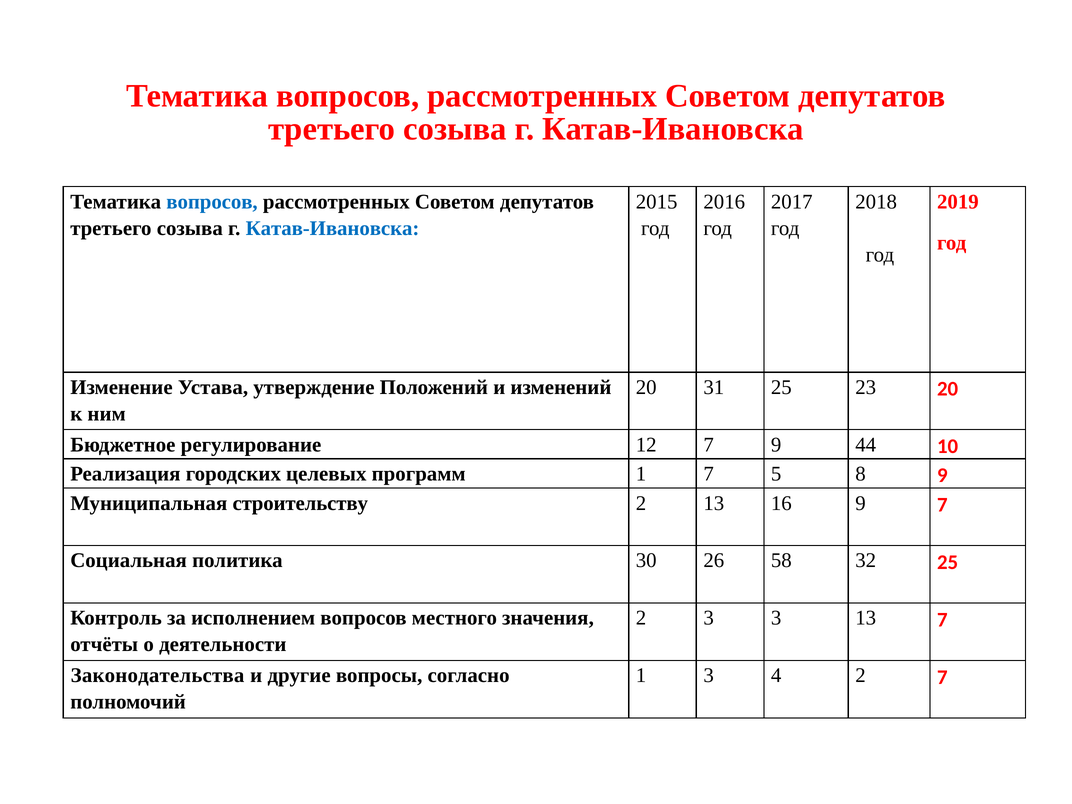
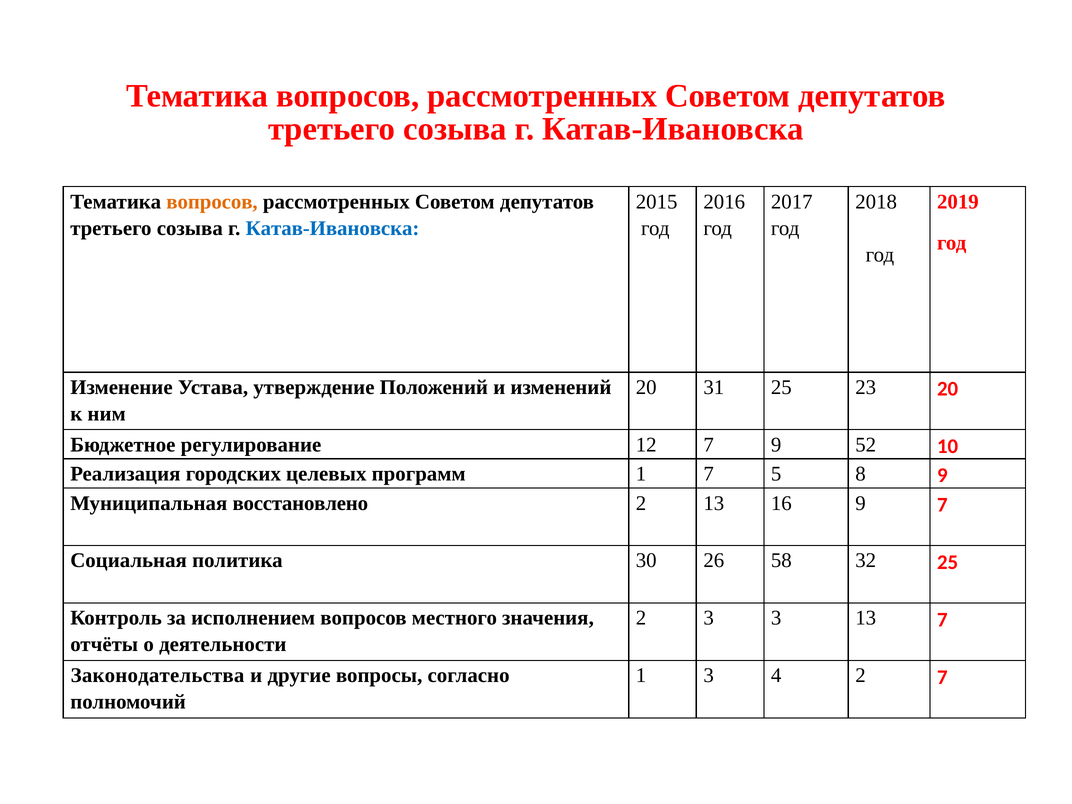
вопросов at (212, 202) colour: blue -> orange
44: 44 -> 52
строительству: строительству -> восстановлено
